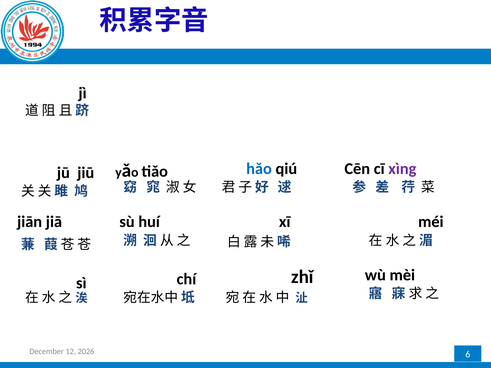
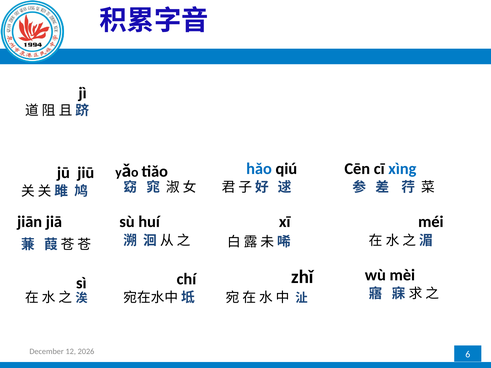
xìng colour: purple -> blue
